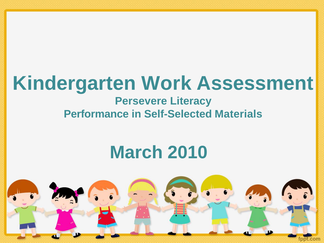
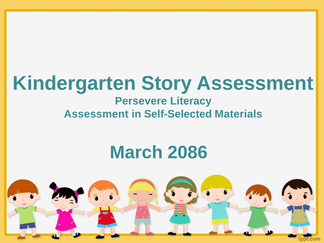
Work: Work -> Story
Performance at (96, 114): Performance -> Assessment
2010: 2010 -> 2086
